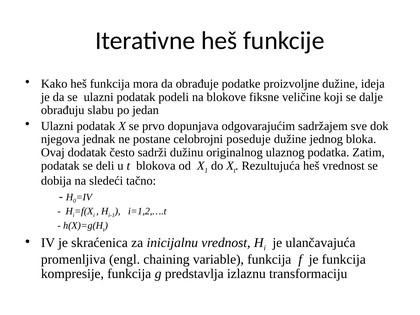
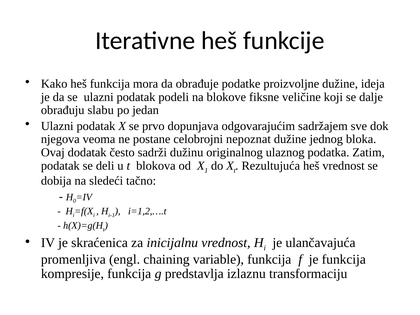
jednak: jednak -> veoma
poseduje: poseduje -> nepoznat
